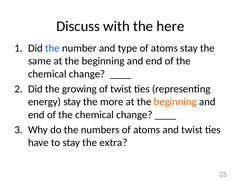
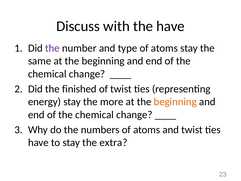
the here: here -> have
the at (52, 48) colour: blue -> purple
growing: growing -> finished
